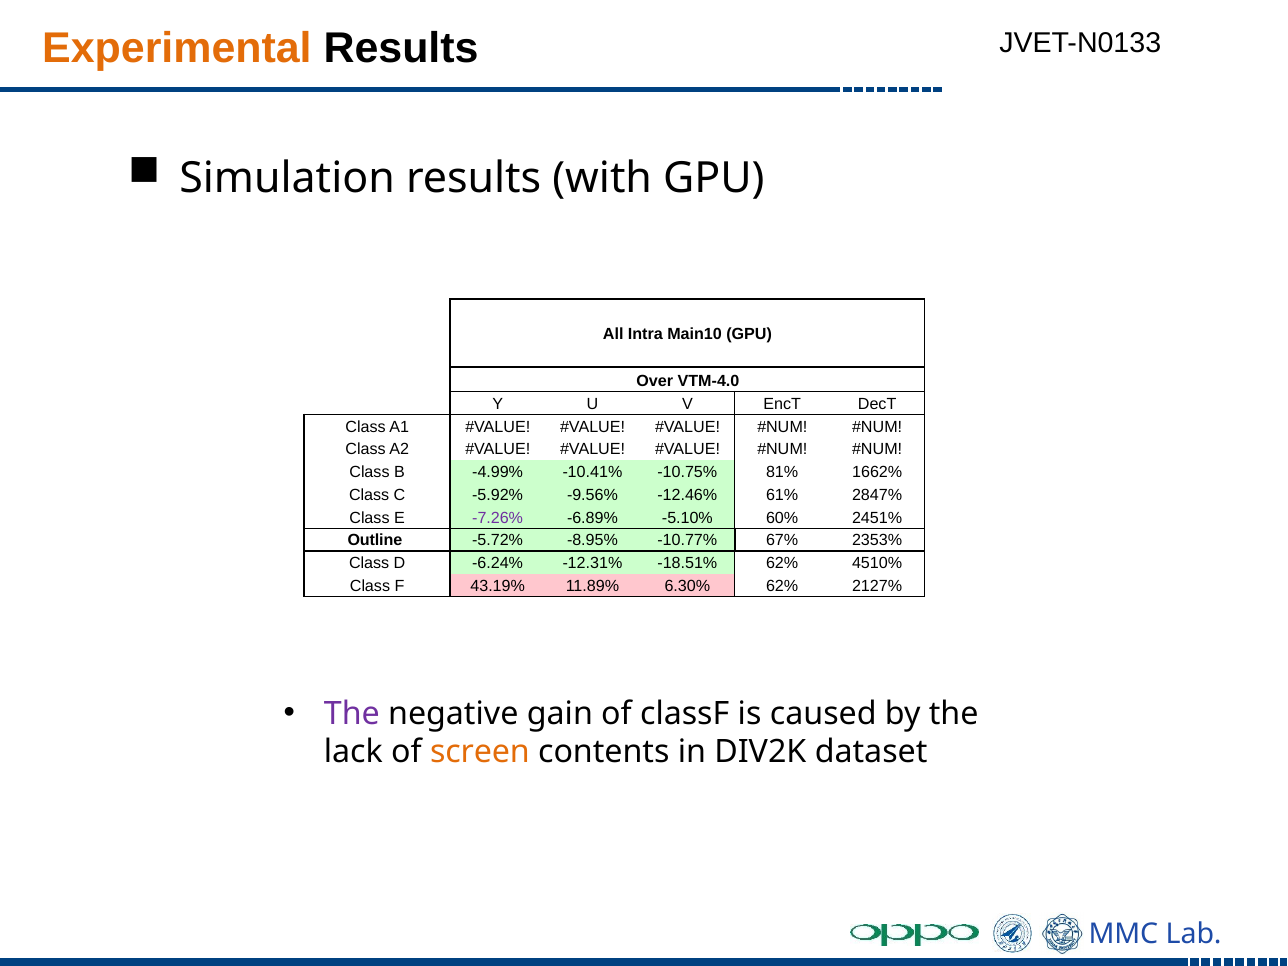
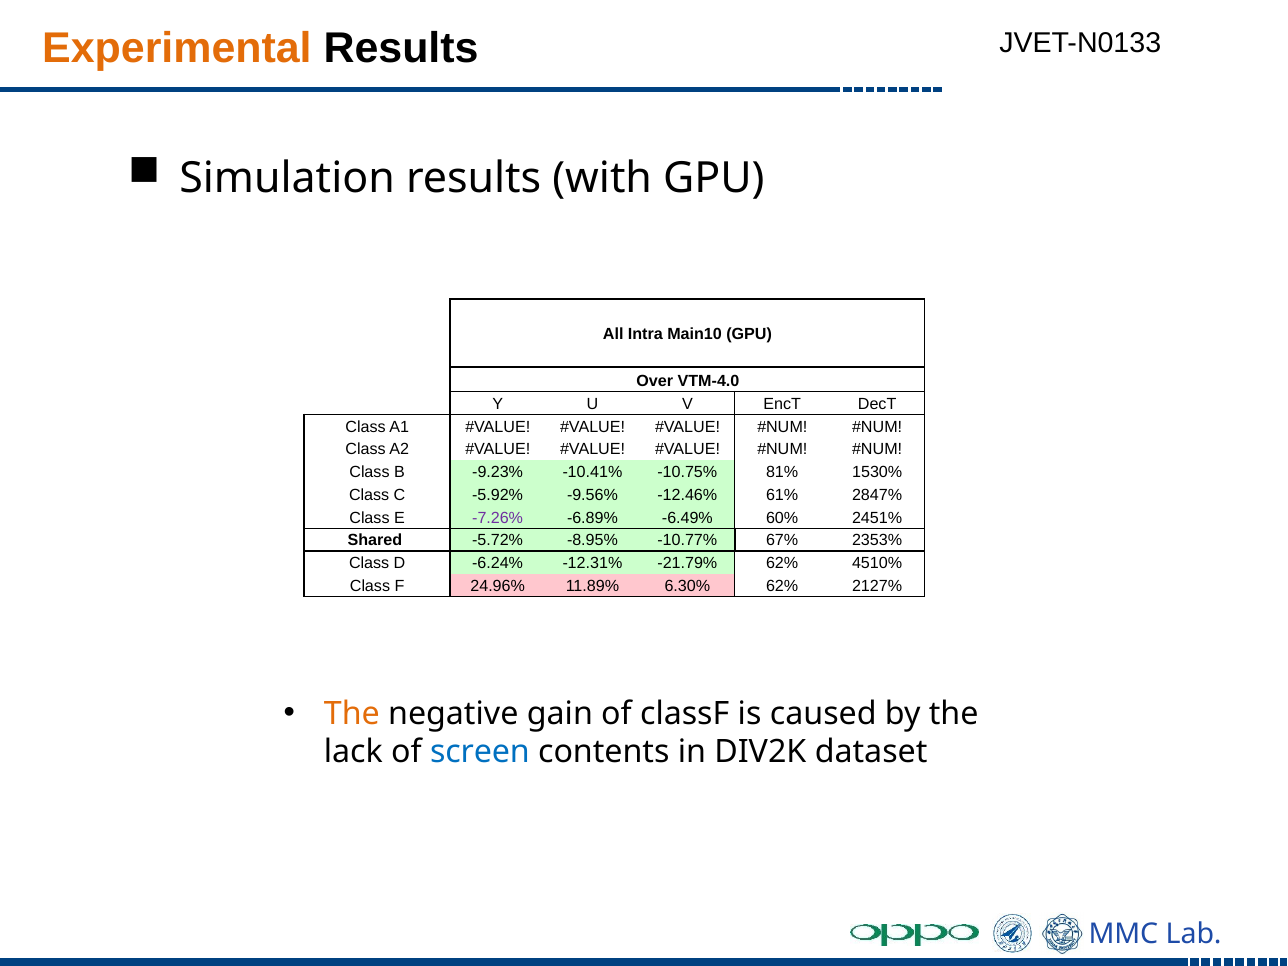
-4.99%: -4.99% -> -9.23%
1662%: 1662% -> 1530%
-5.10%: -5.10% -> -6.49%
Outline: Outline -> Shared
-18.51%: -18.51% -> -21.79%
43.19%: 43.19% -> 24.96%
The at (352, 713) colour: purple -> orange
screen colour: orange -> blue
